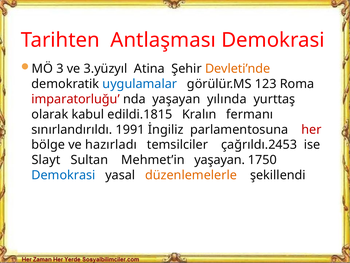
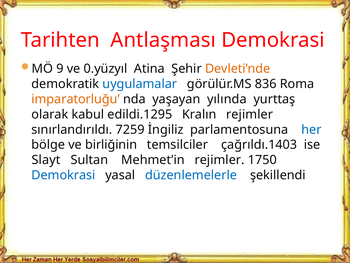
3: 3 -> 9
3.yüzyıl: 3.yüzyıl -> 0.yüzyıl
123: 123 -> 836
imparatorluğu colour: red -> orange
edildi.1815: edildi.1815 -> edildi.1295
Kralın fermanı: fermanı -> rejimler
1991: 1991 -> 7259
her colour: red -> blue
hazırladı: hazırladı -> birliğinin
çağrıldı.2453: çağrıldı.2453 -> çağrıldı.1403
Mehmet’in yaşayan: yaşayan -> rejimler
düzenlemelerle colour: orange -> blue
